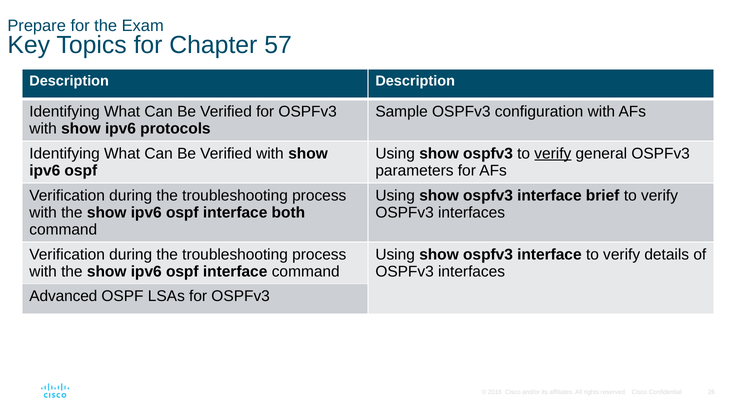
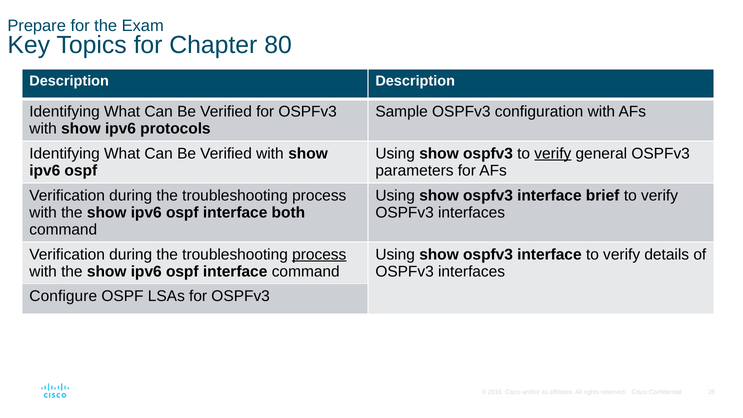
57: 57 -> 80
process at (319, 254) underline: none -> present
Advanced: Advanced -> Configure
